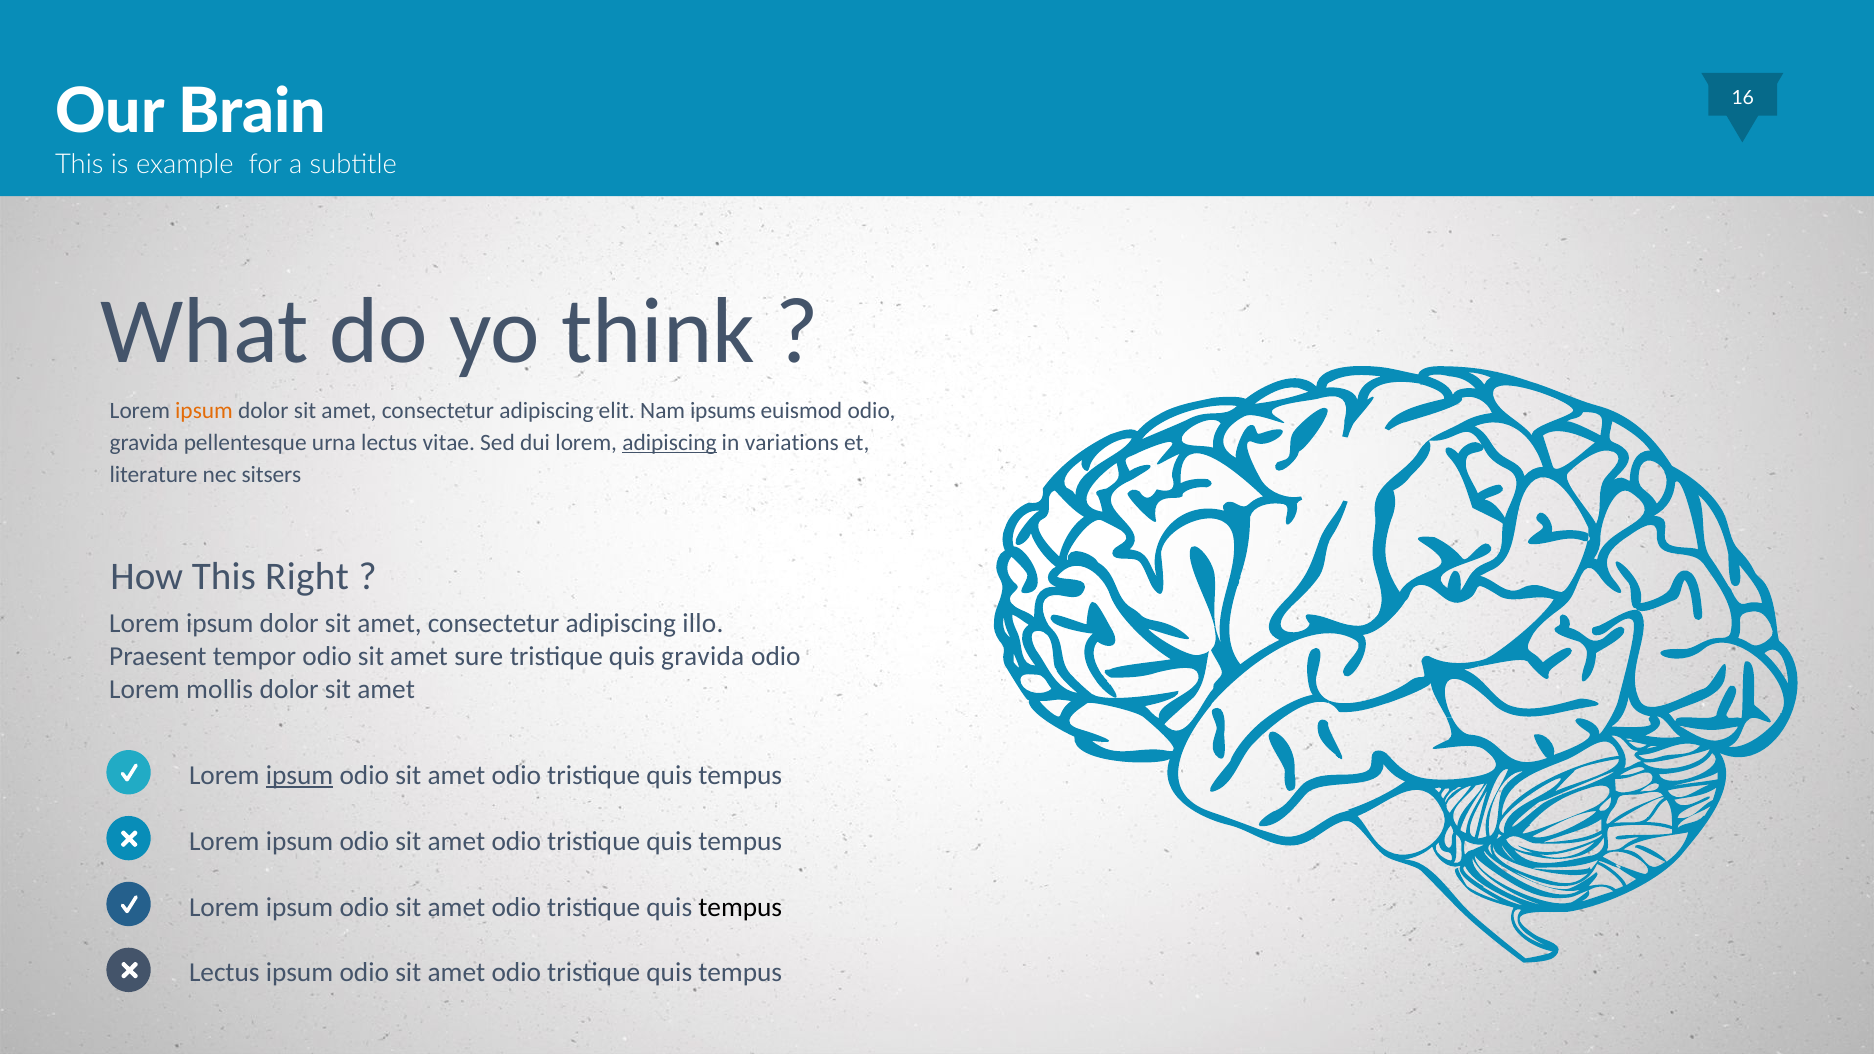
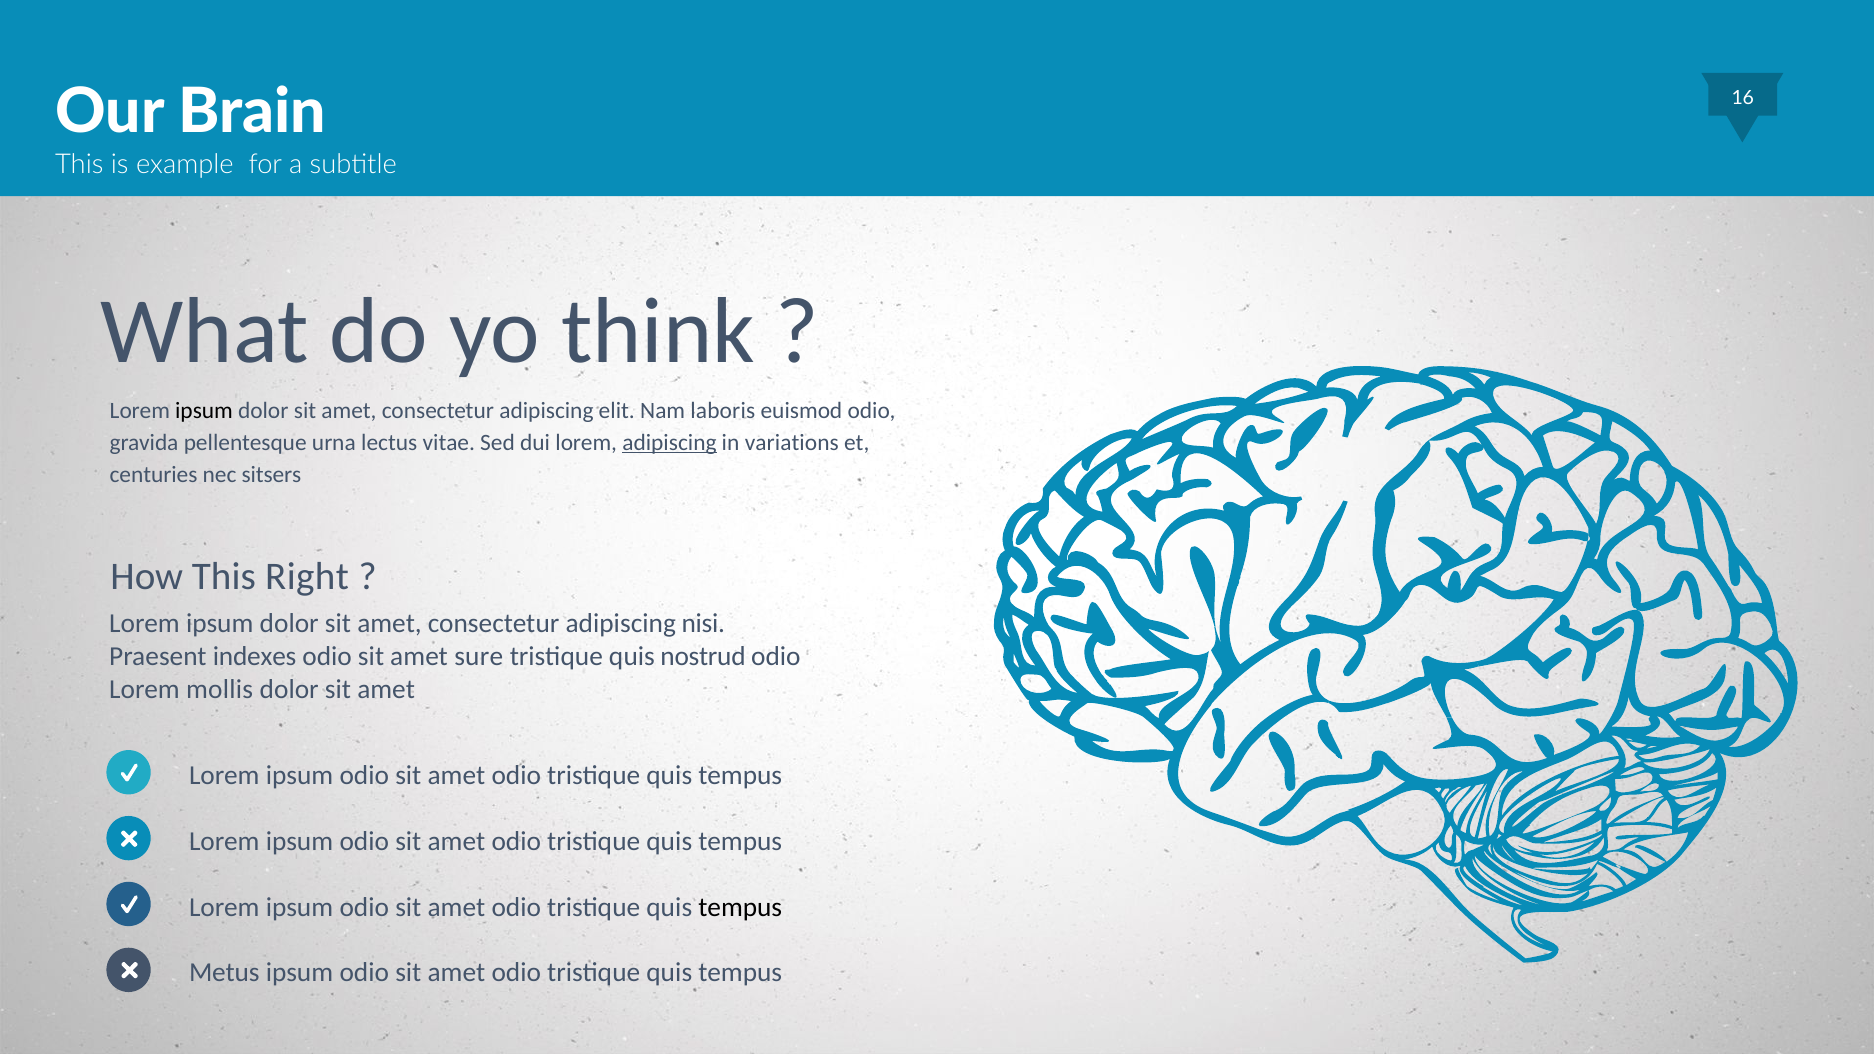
ipsum at (204, 410) colour: orange -> black
ipsums: ipsums -> laboris
literature: literature -> centuries
illo: illo -> nisi
tempor: tempor -> indexes
quis gravida: gravida -> nostrud
ipsum at (300, 775) underline: present -> none
Lectus at (224, 973): Lectus -> Metus
